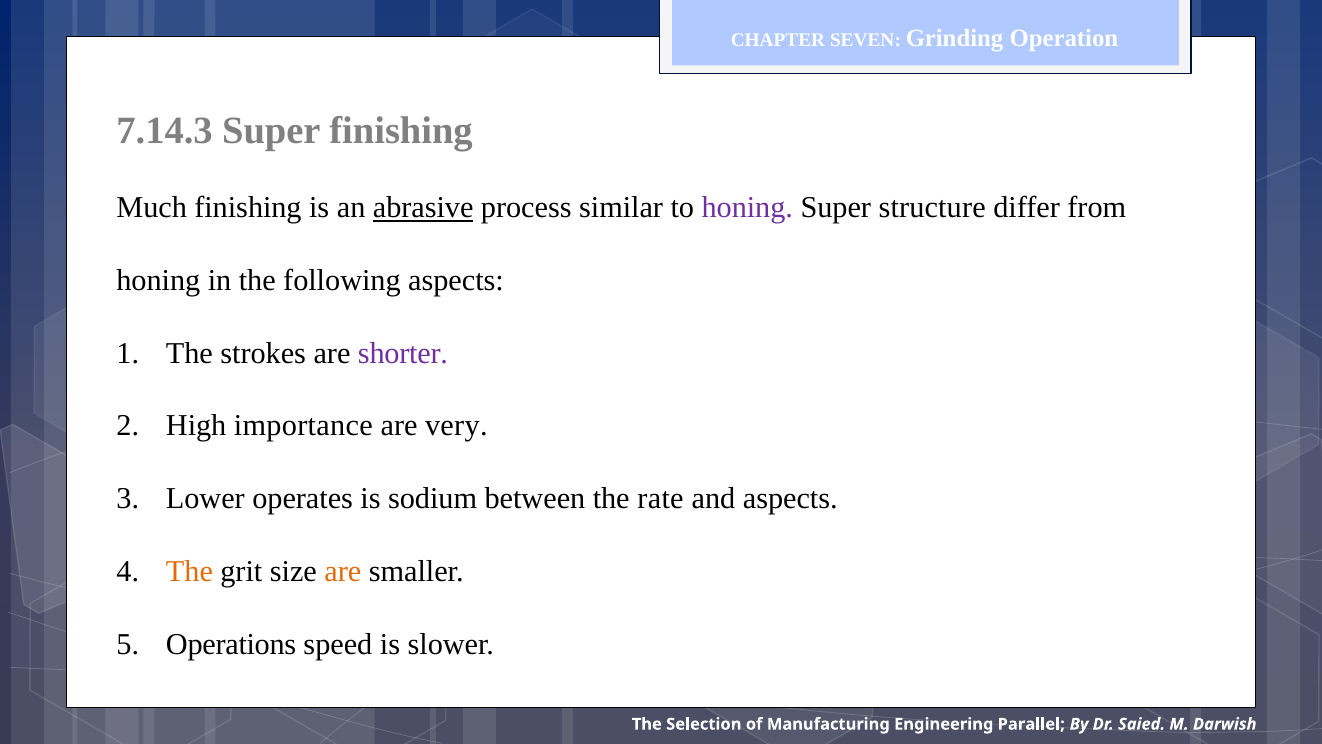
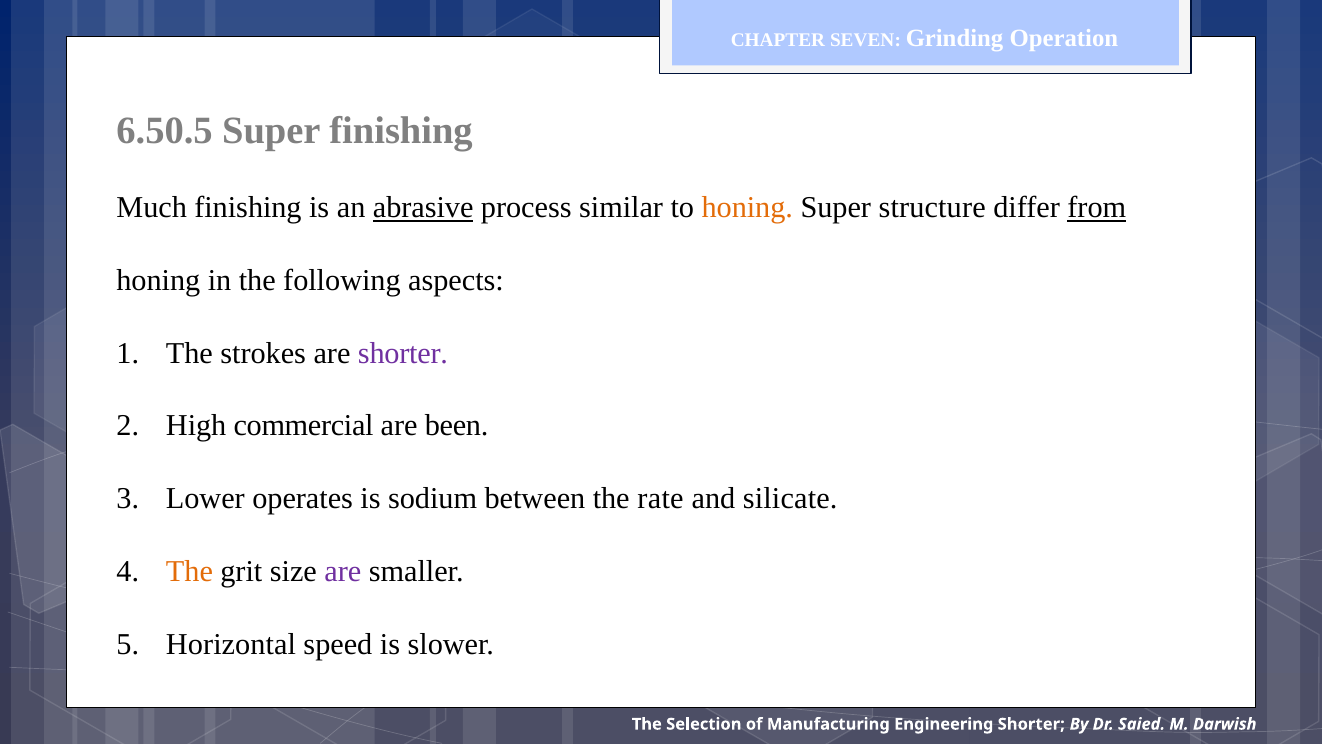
7.14.3: 7.14.3 -> 6.50.5
honing at (747, 208) colour: purple -> orange
from underline: none -> present
importance: importance -> commercial
very: very -> been
and aspects: aspects -> silicate
are at (343, 571) colour: orange -> purple
Operations: Operations -> Horizontal
Parallel at (1031, 724): Parallel -> Shorter
